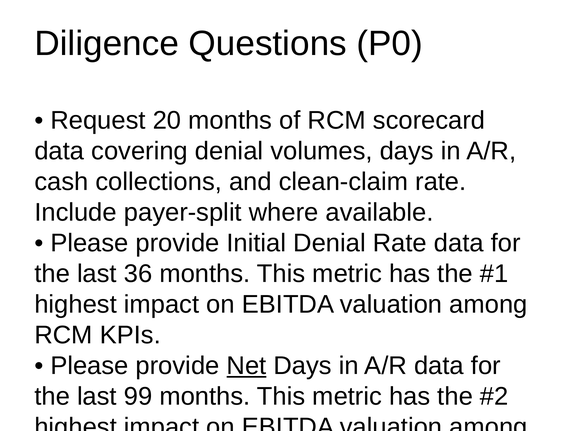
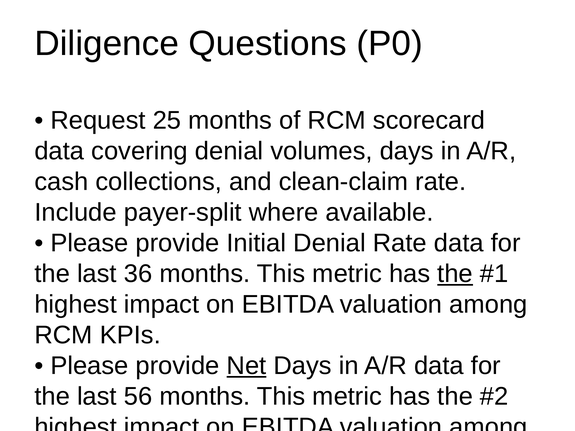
20: 20 -> 25
the at (455, 274) underline: none -> present
99: 99 -> 56
